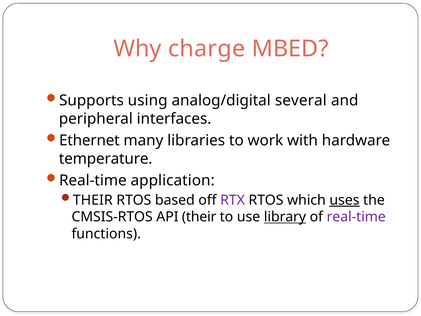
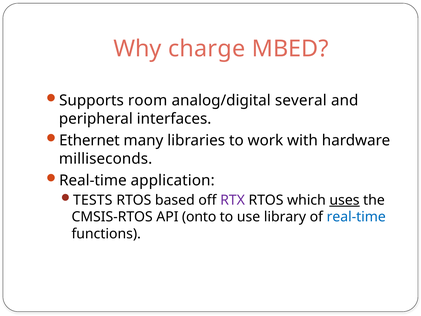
using: using -> room
temperature: temperature -> milliseconds
THEIR at (93, 200): THEIR -> TESTS
API their: their -> onto
library underline: present -> none
real-time at (356, 217) colour: purple -> blue
